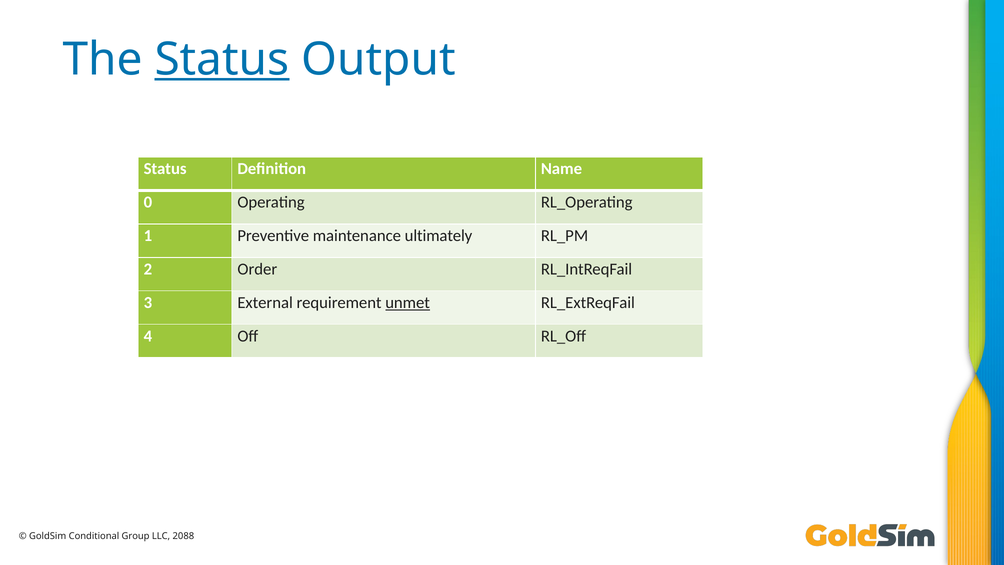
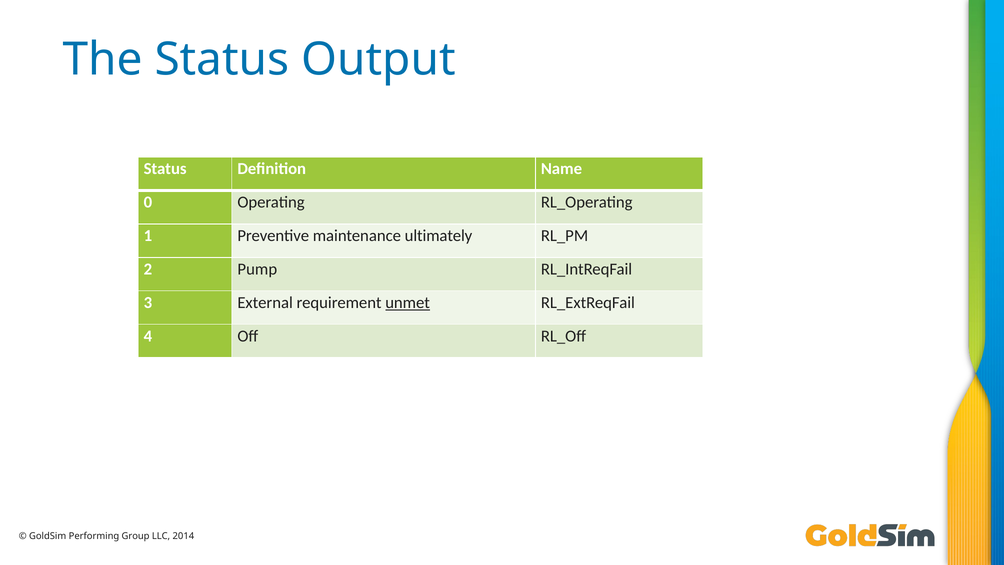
Status at (222, 59) underline: present -> none
Order: Order -> Pump
Conditional: Conditional -> Performing
2088: 2088 -> 2014
